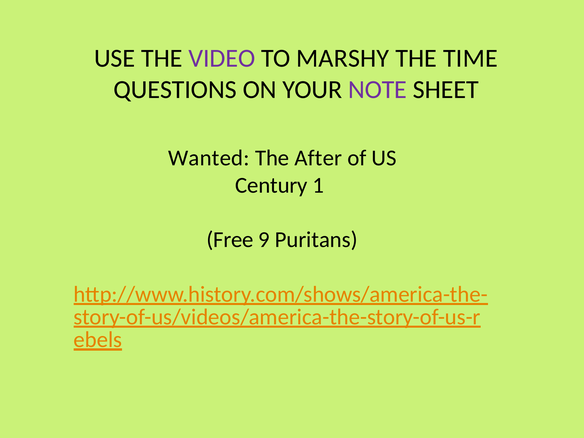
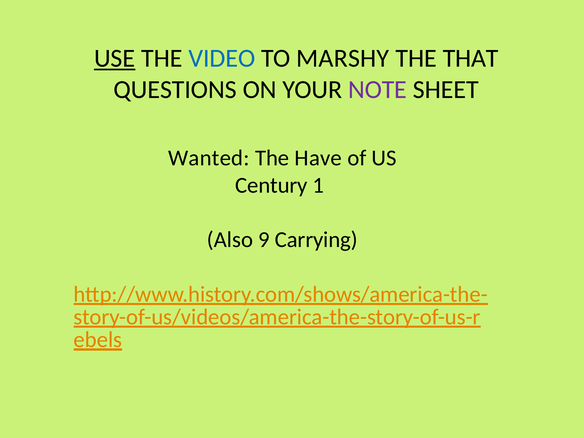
USE underline: none -> present
VIDEO colour: purple -> blue
TIME: TIME -> THAT
After: After -> Have
Free: Free -> Also
Puritans: Puritans -> Carrying
